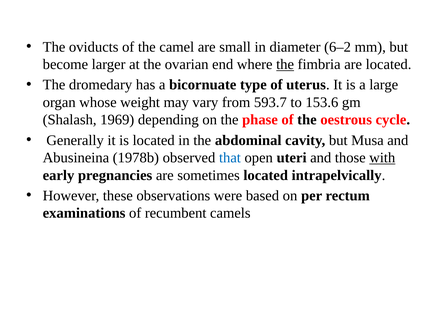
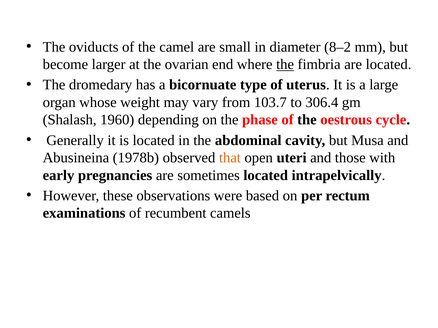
6–2: 6–2 -> 8–2
593.7: 593.7 -> 103.7
153.6: 153.6 -> 306.4
1969: 1969 -> 1960
that colour: blue -> orange
with underline: present -> none
